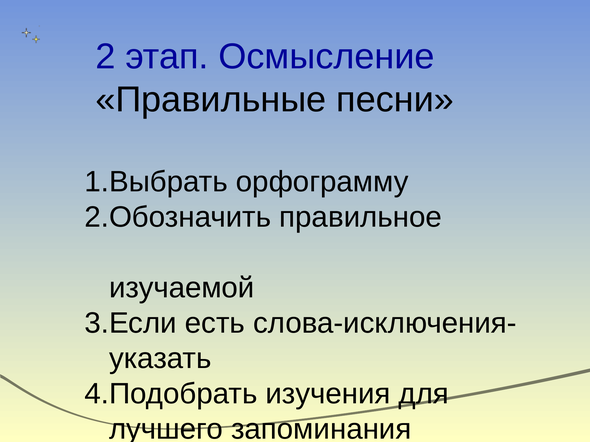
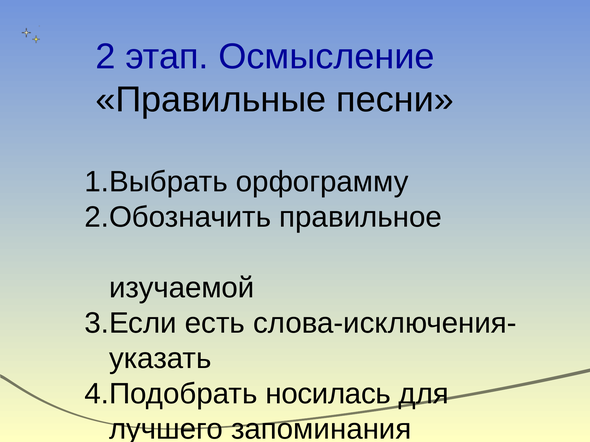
изучения: изучения -> носилась
